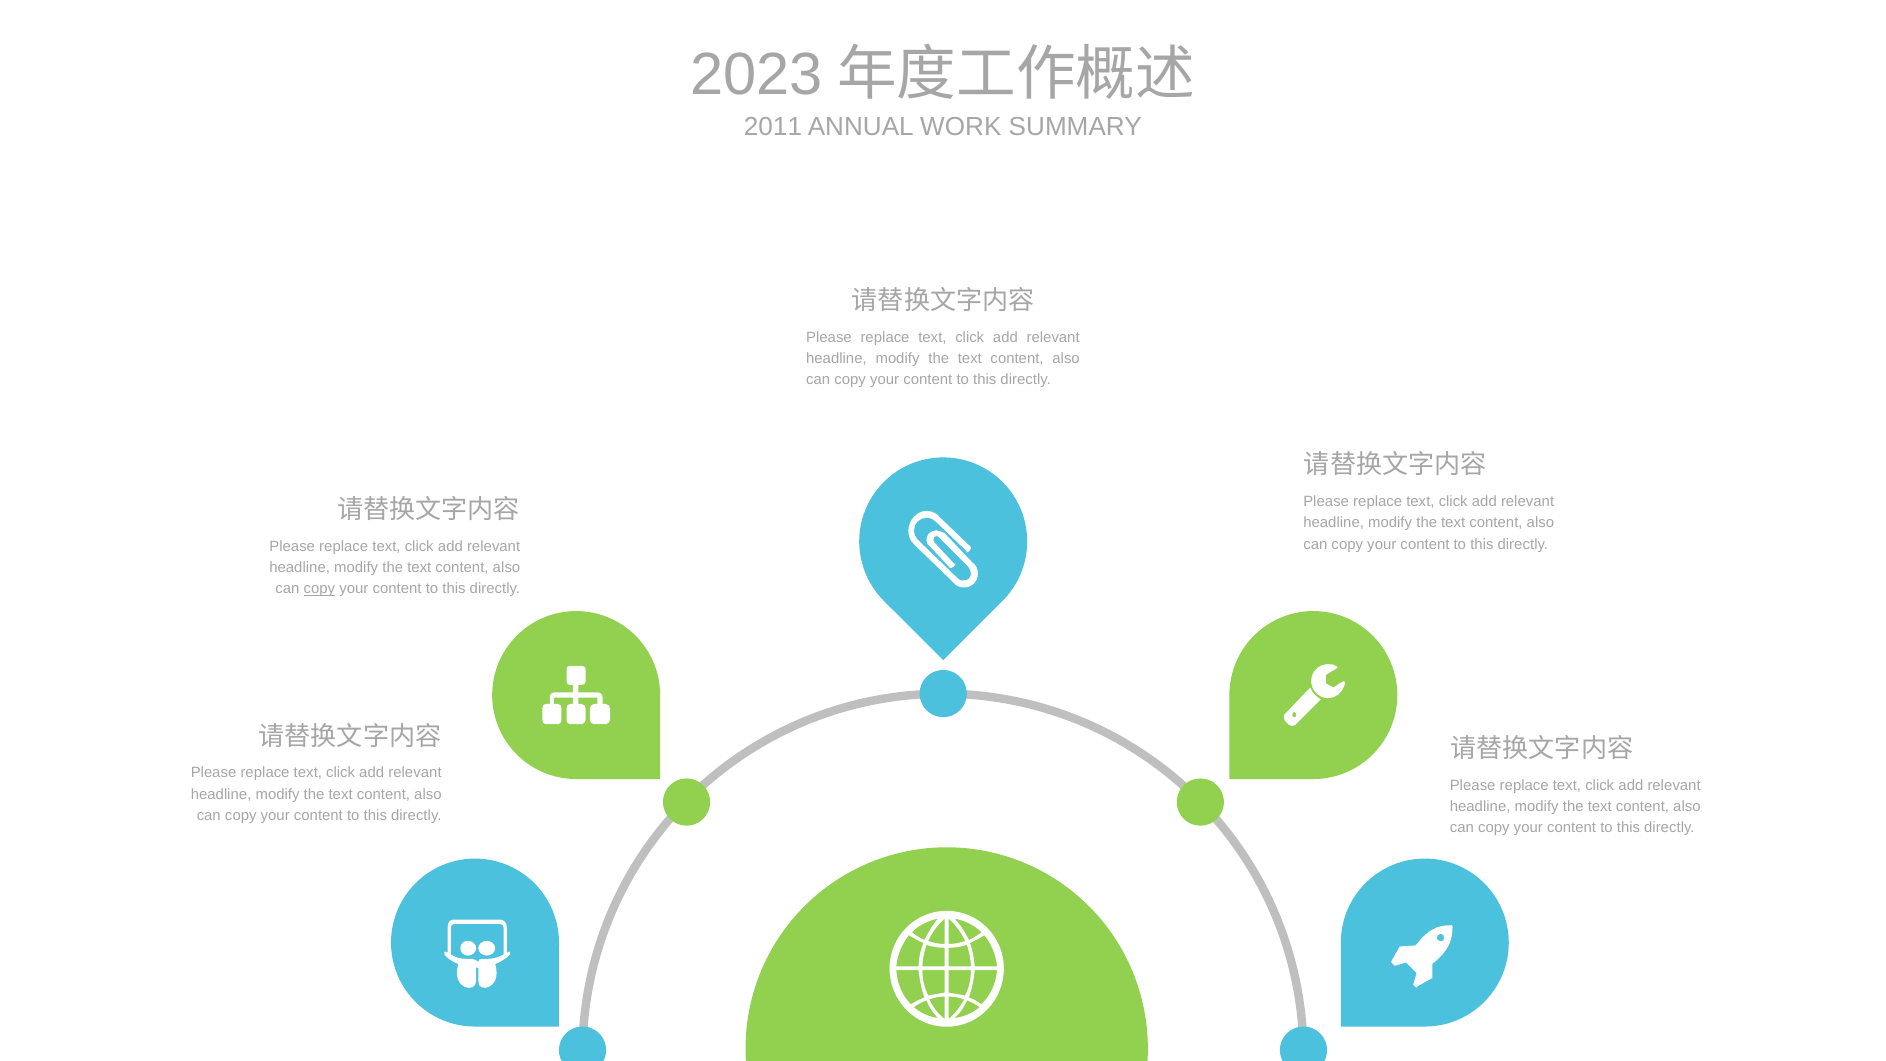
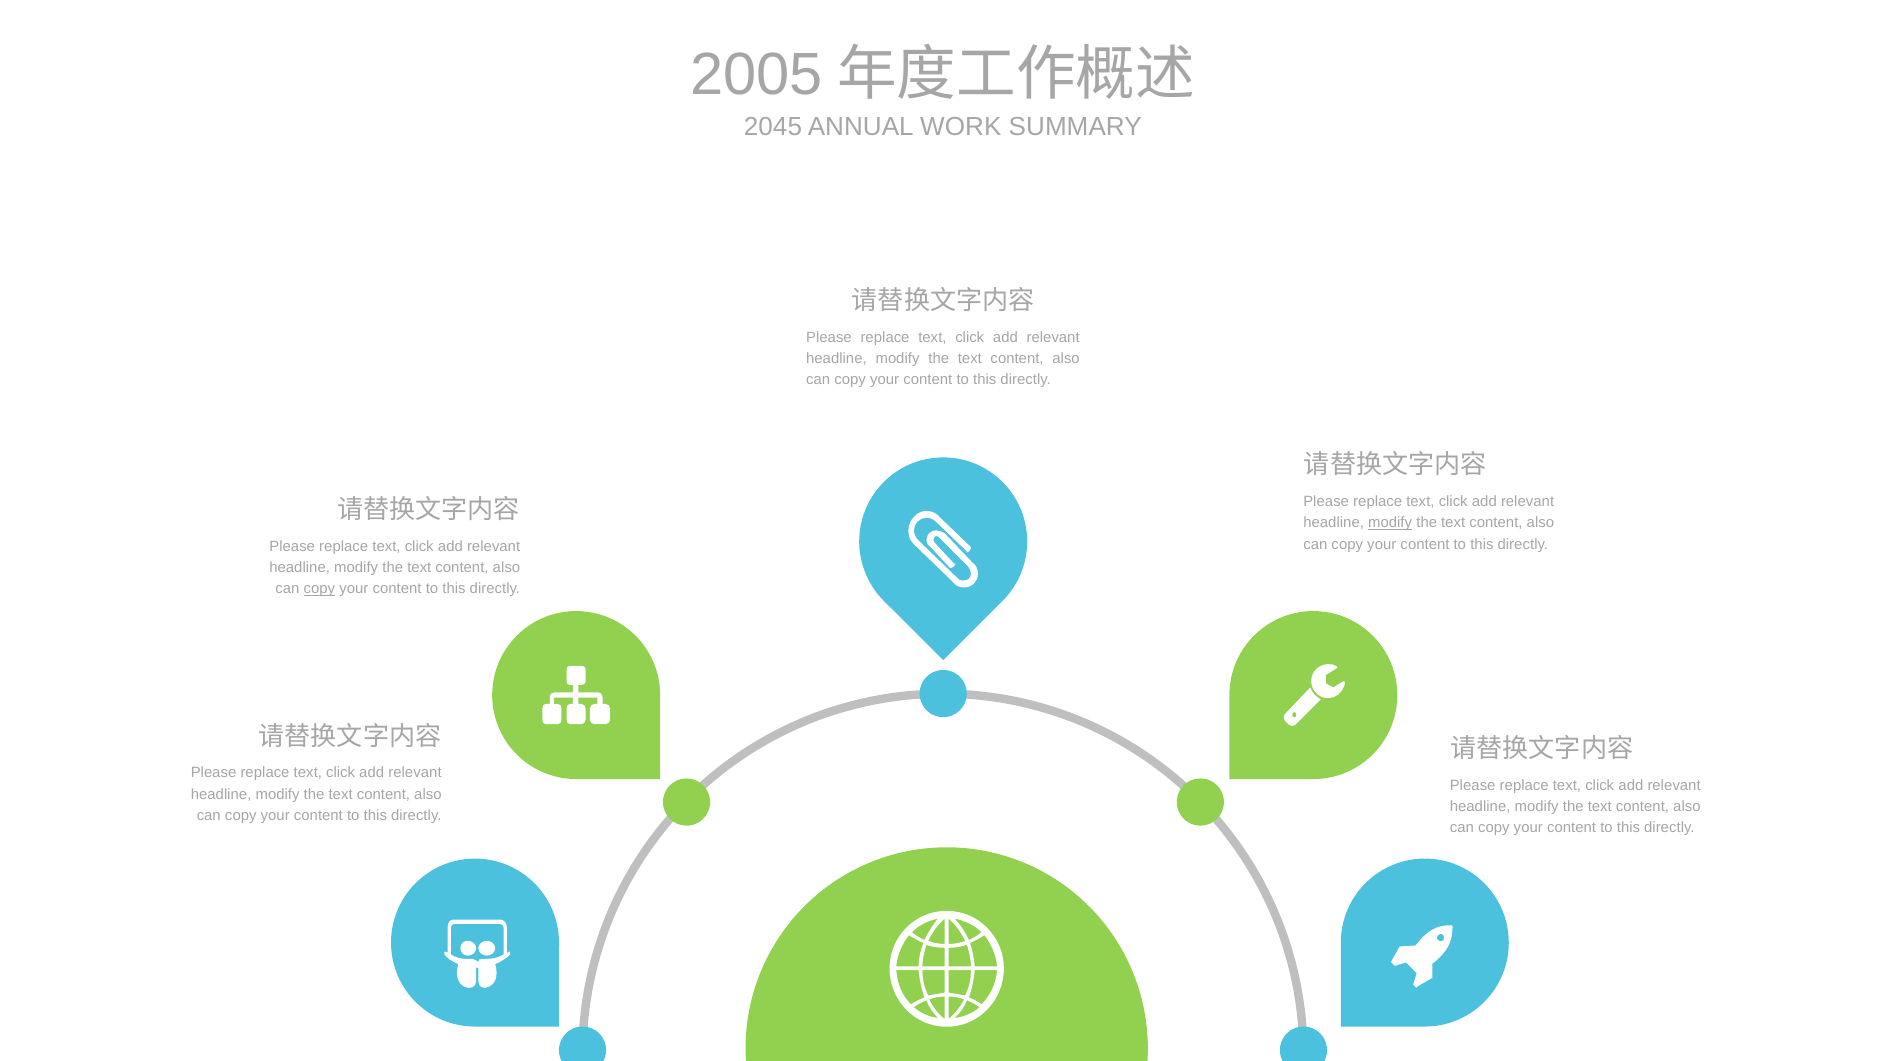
2023: 2023 -> 2005
2011: 2011 -> 2045
modify at (1390, 523) underline: none -> present
